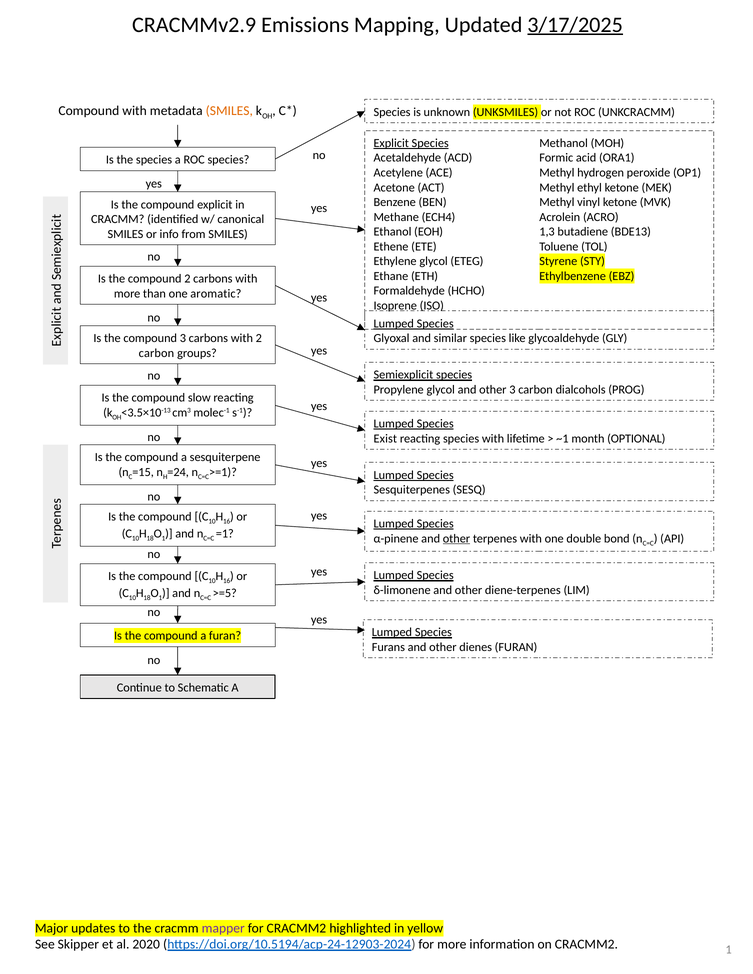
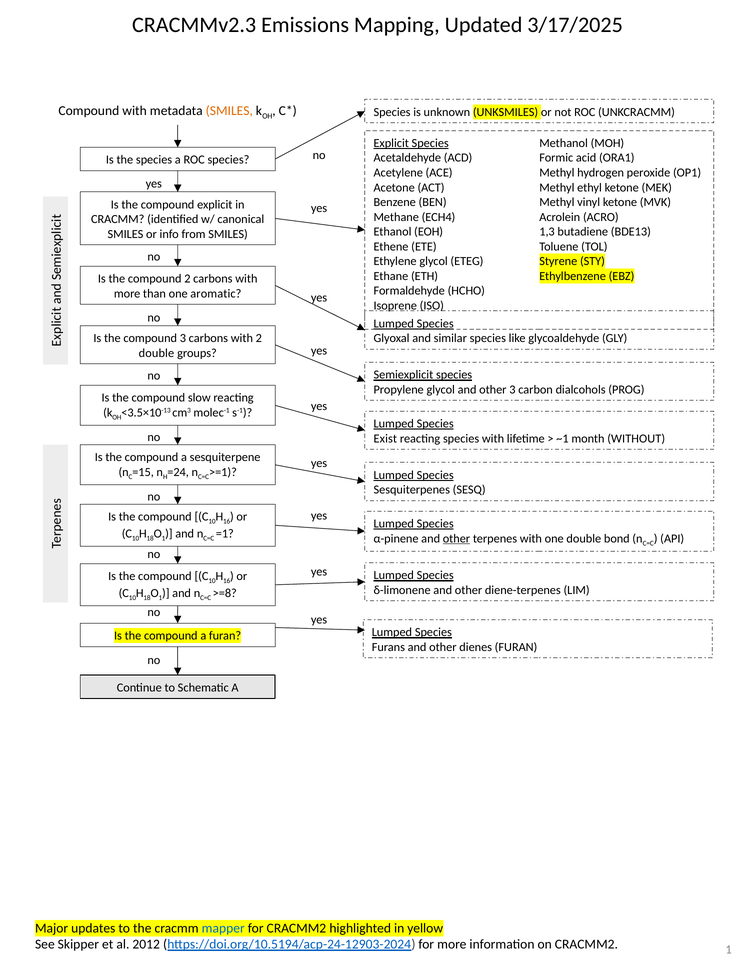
CRACMMv2.9: CRACMMv2.9 -> CRACMMv2.3
3/17/2025 underline: present -> none
carbon at (156, 353): carbon -> double
OPTIONAL: OPTIONAL -> WITHOUT
>=5: >=5 -> >=8
mapper colour: purple -> blue
2020: 2020 -> 2012
